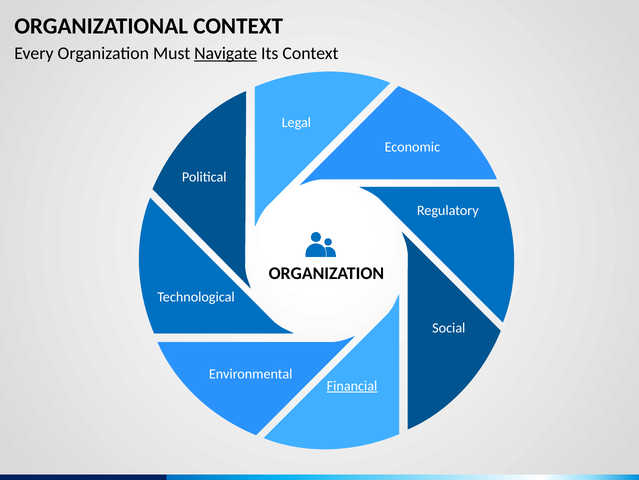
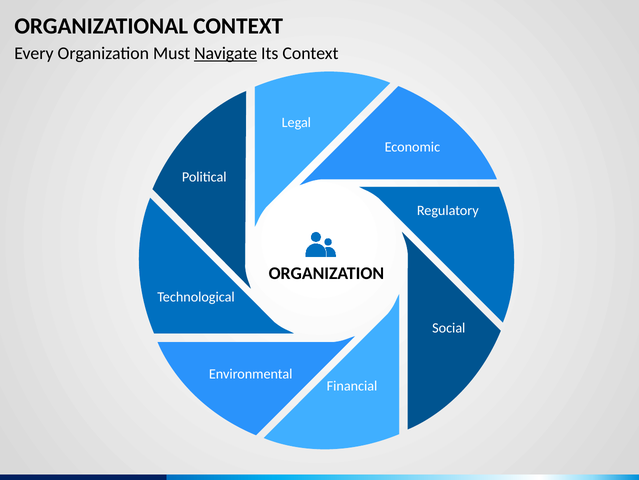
Financial underline: present -> none
